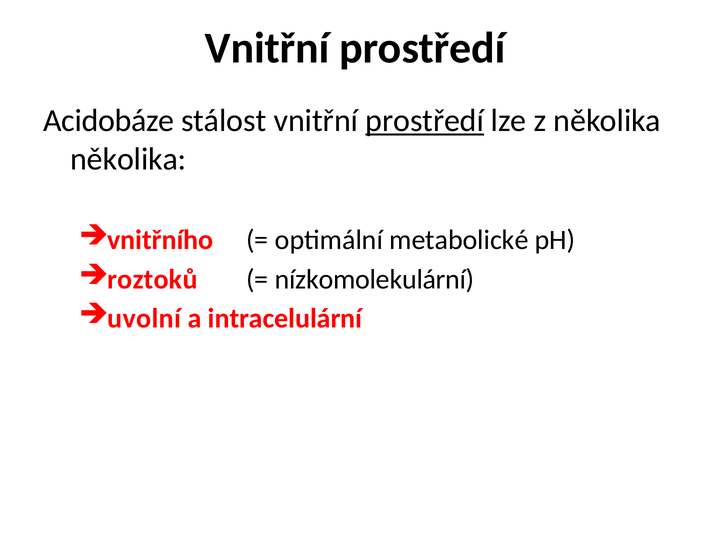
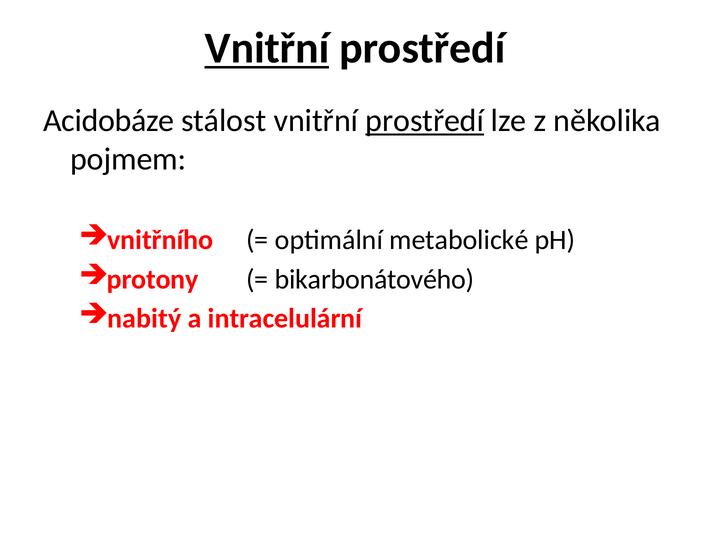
Vnitřní at (267, 48) underline: none -> present
několika at (128, 159): několika -> pojmem
roztoků: roztoků -> protony
nízkomolekulární: nízkomolekulární -> bikarbonátového
uvolní: uvolní -> nabitý
